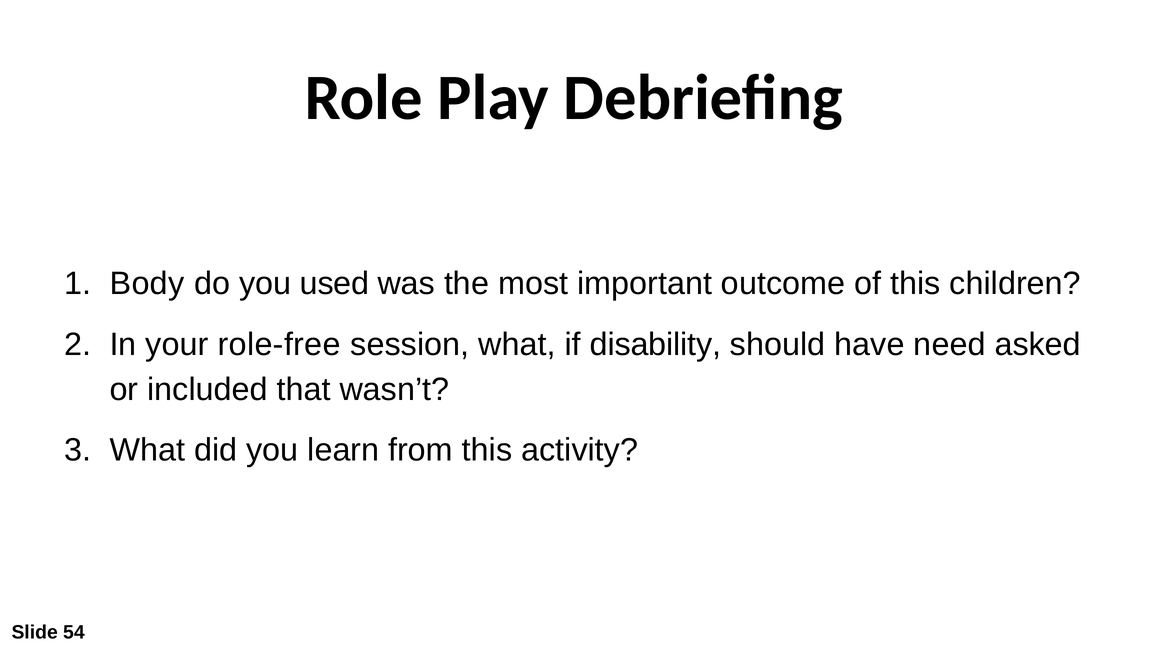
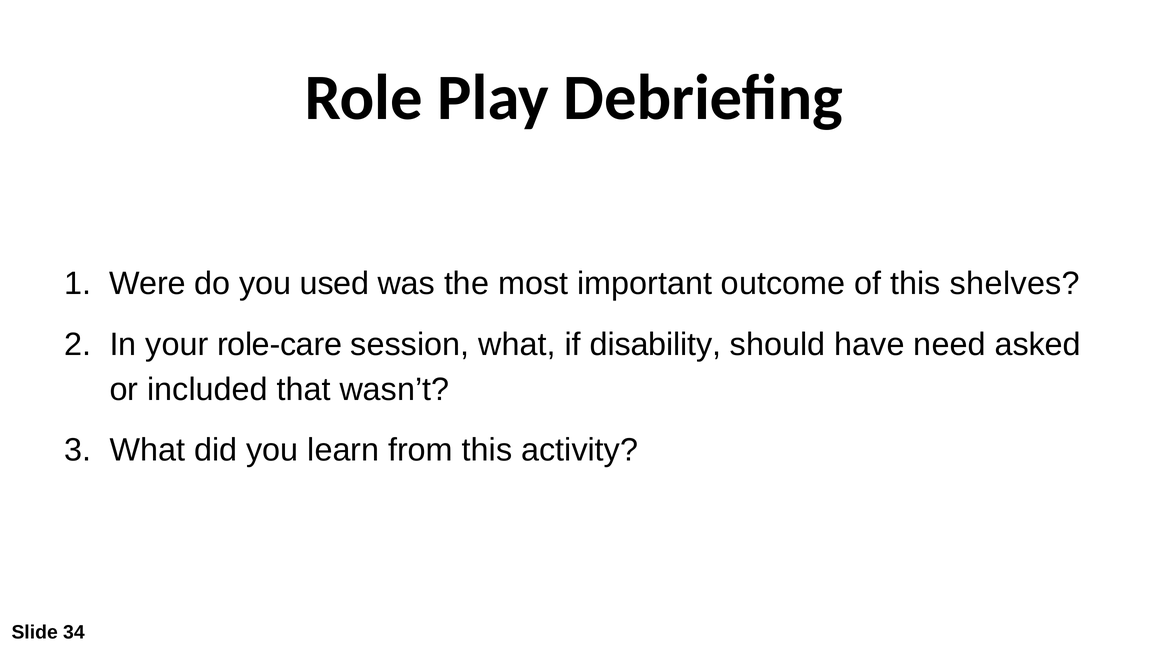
Body: Body -> Were
children: children -> shelves
role-free: role-free -> role-care
54: 54 -> 34
